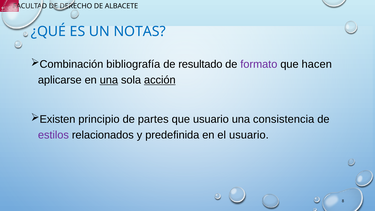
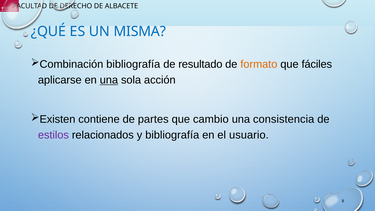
NOTAS: NOTAS -> MISMA
formato colour: purple -> orange
hacen: hacen -> fáciles
acción underline: present -> none
principio: principio -> contiene
que usuario: usuario -> cambio
y predefinida: predefinida -> bibliografía
